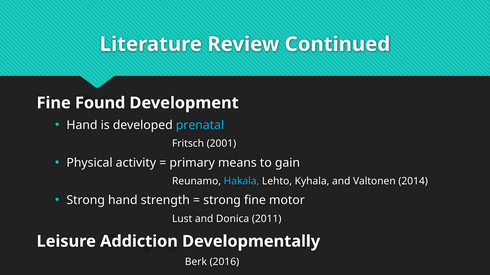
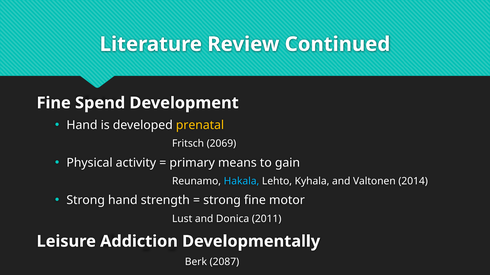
Found: Found -> Spend
prenatal colour: light blue -> yellow
2001: 2001 -> 2069
2016: 2016 -> 2087
